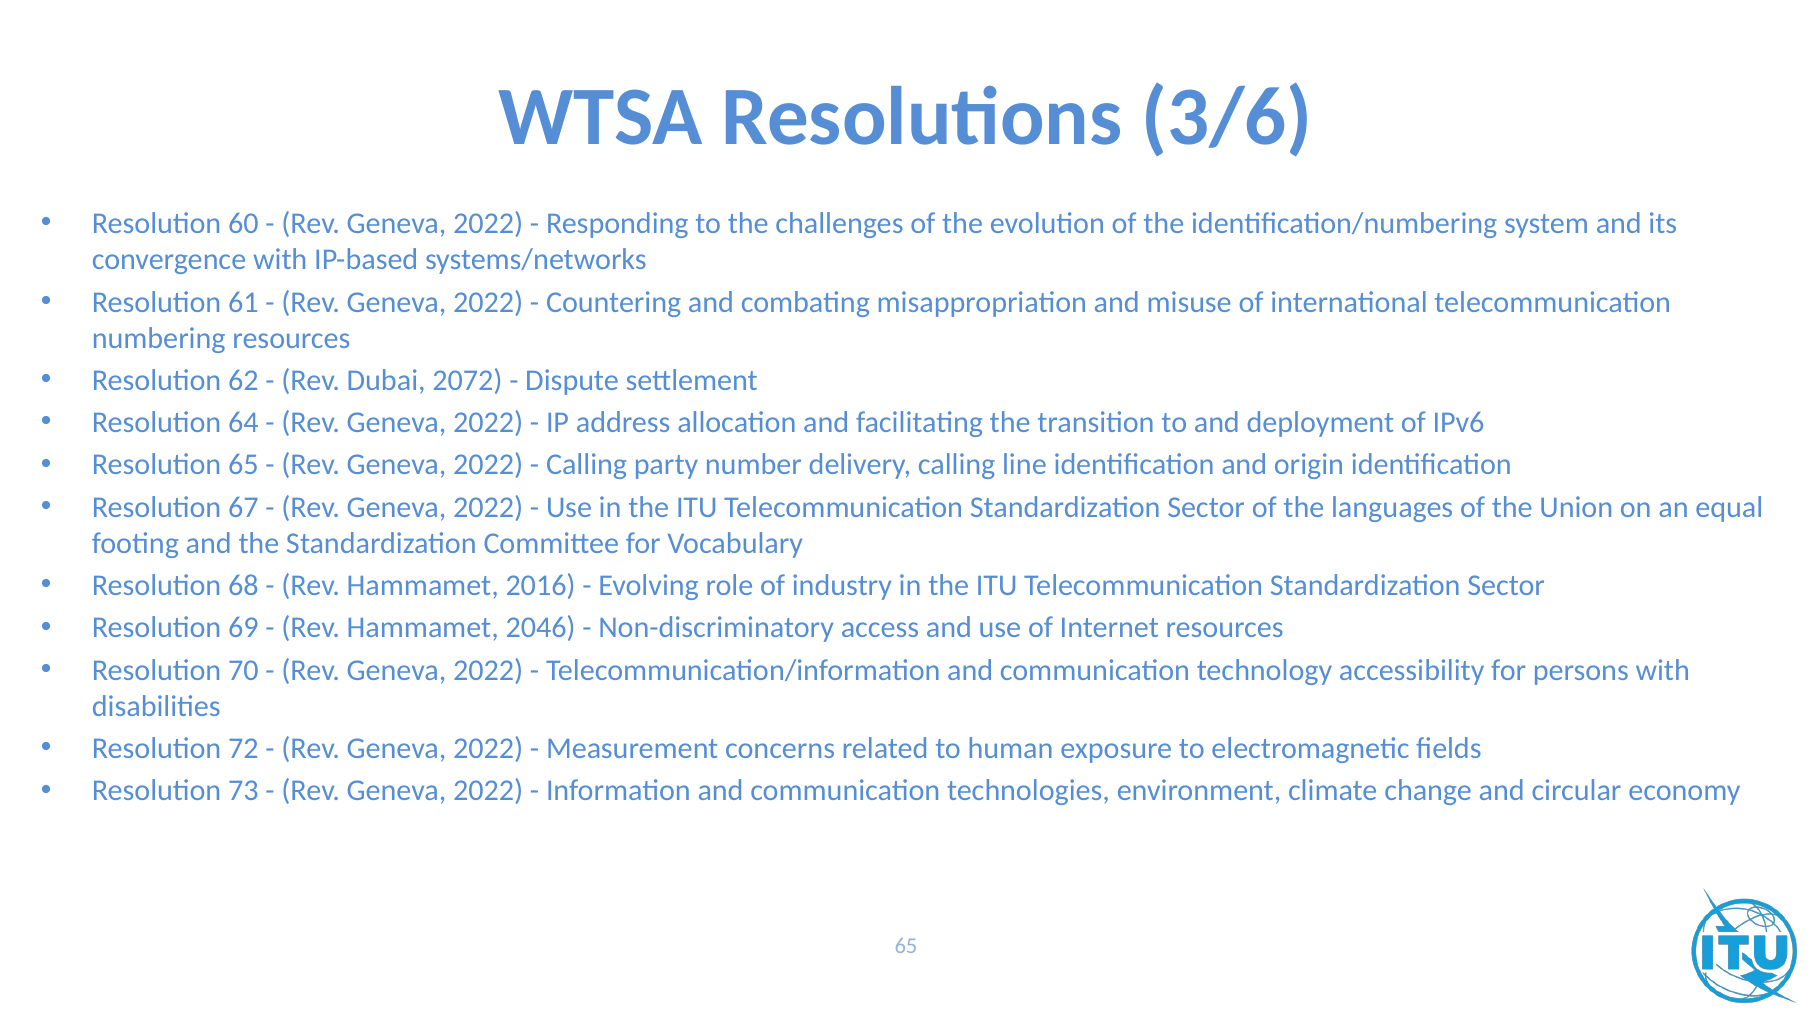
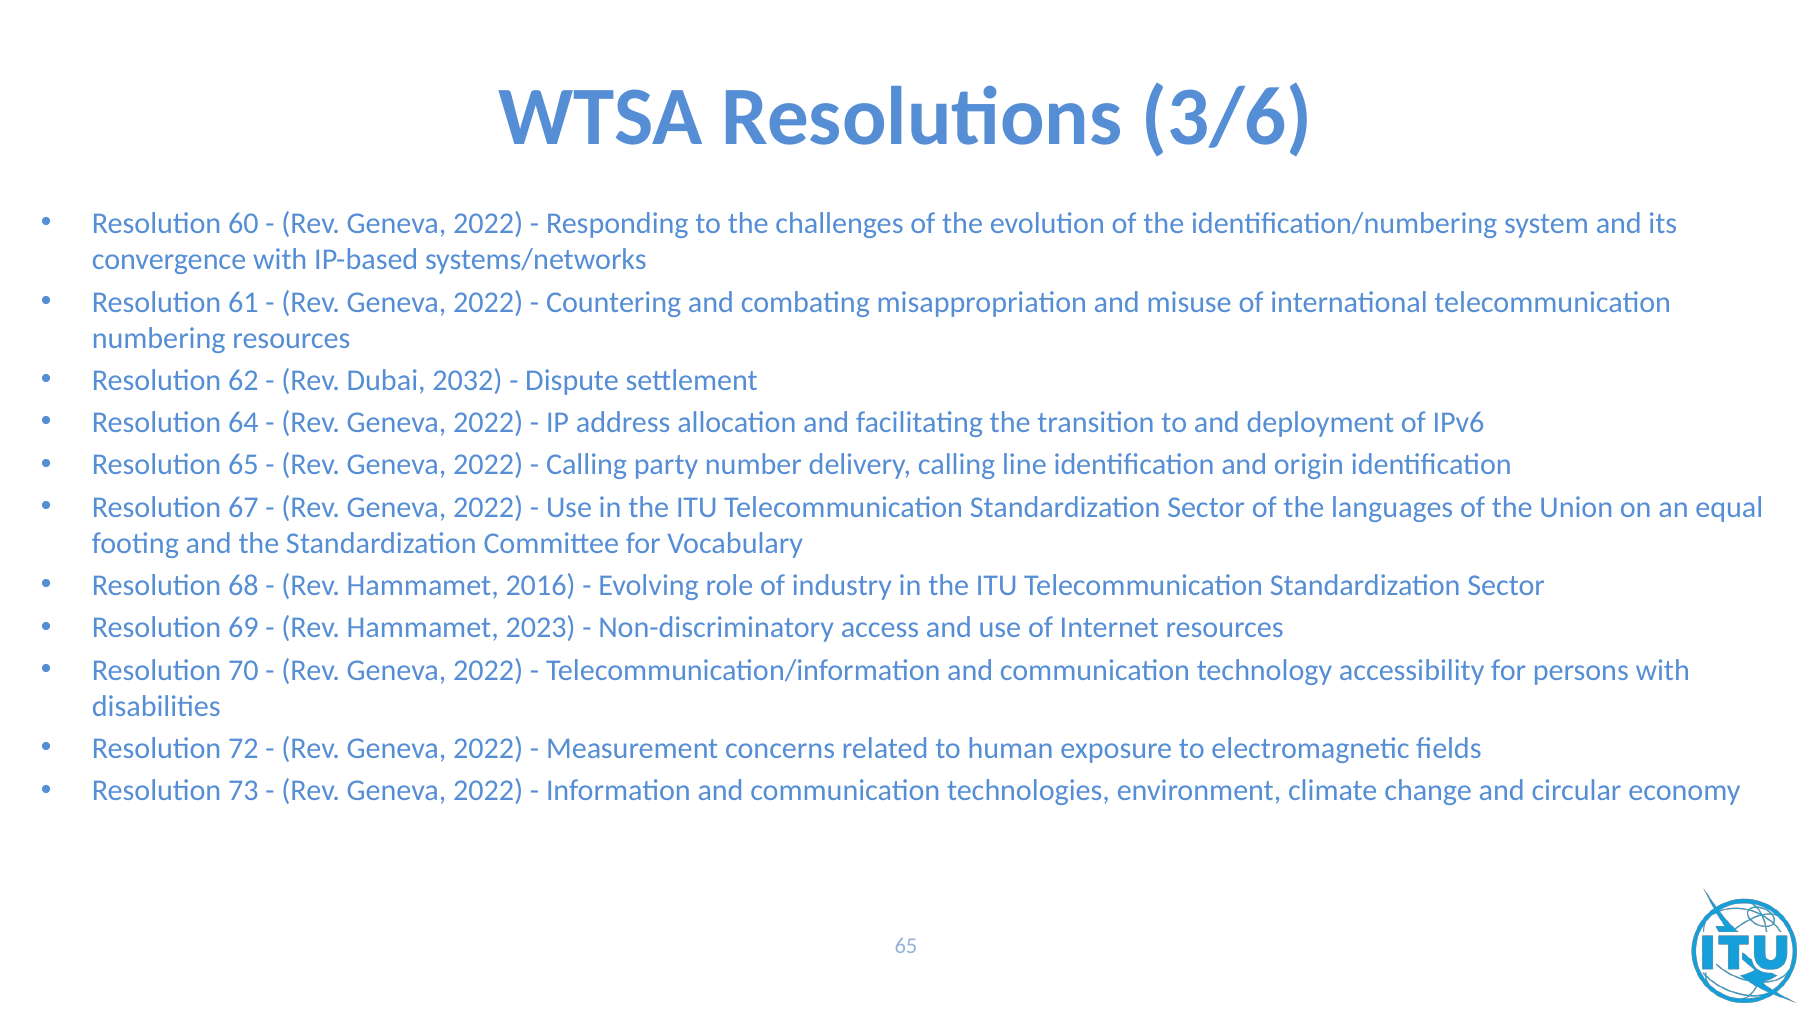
2072: 2072 -> 2032
2046: 2046 -> 2023
